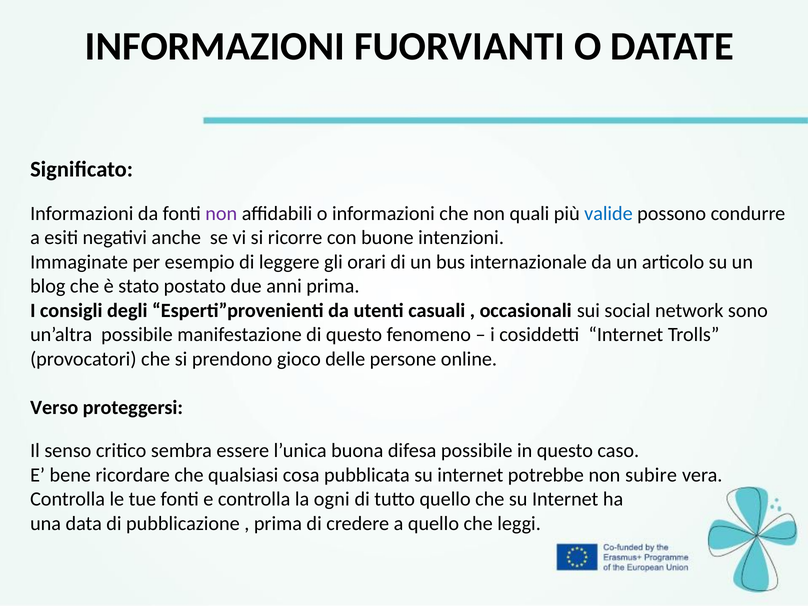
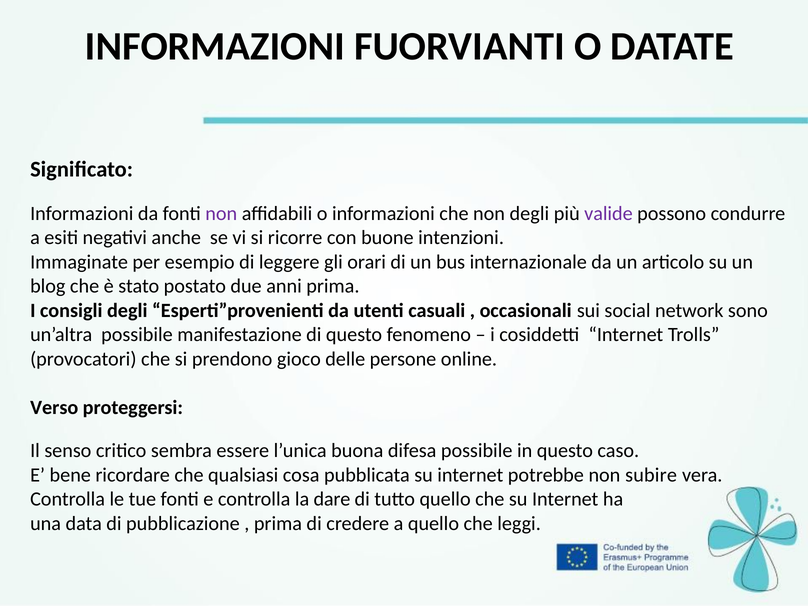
non quali: quali -> degli
valide colour: blue -> purple
ogni: ogni -> dare
